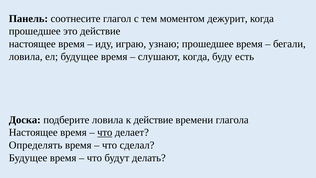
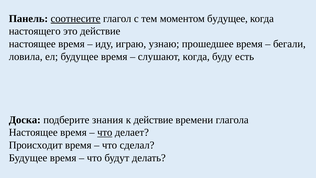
соотнесите underline: none -> present
моментом дежурит: дежурит -> будущее
прошедшее at (35, 31): прошедшее -> настоящего
подберите ловила: ловила -> знания
Определять: Определять -> Происходит
